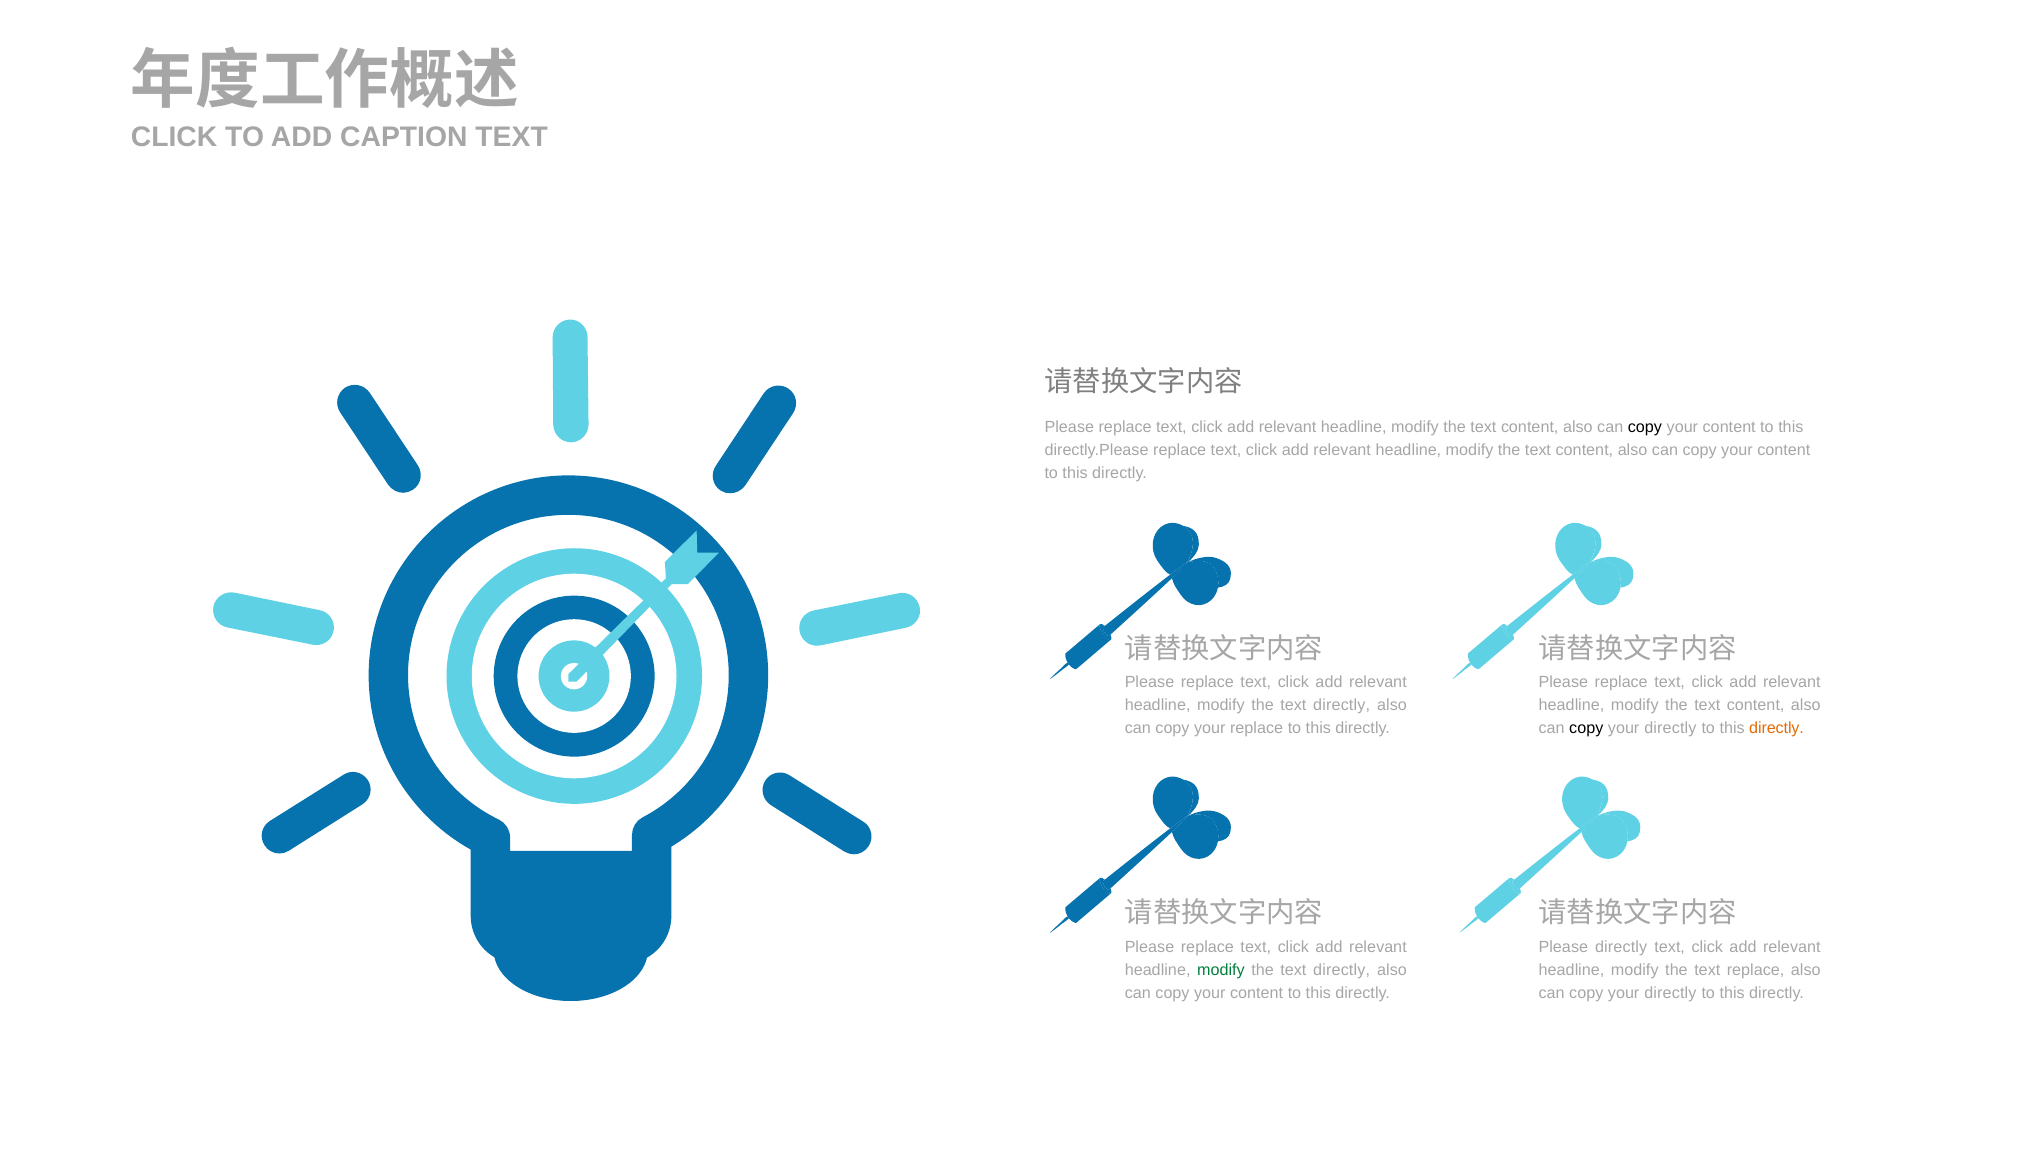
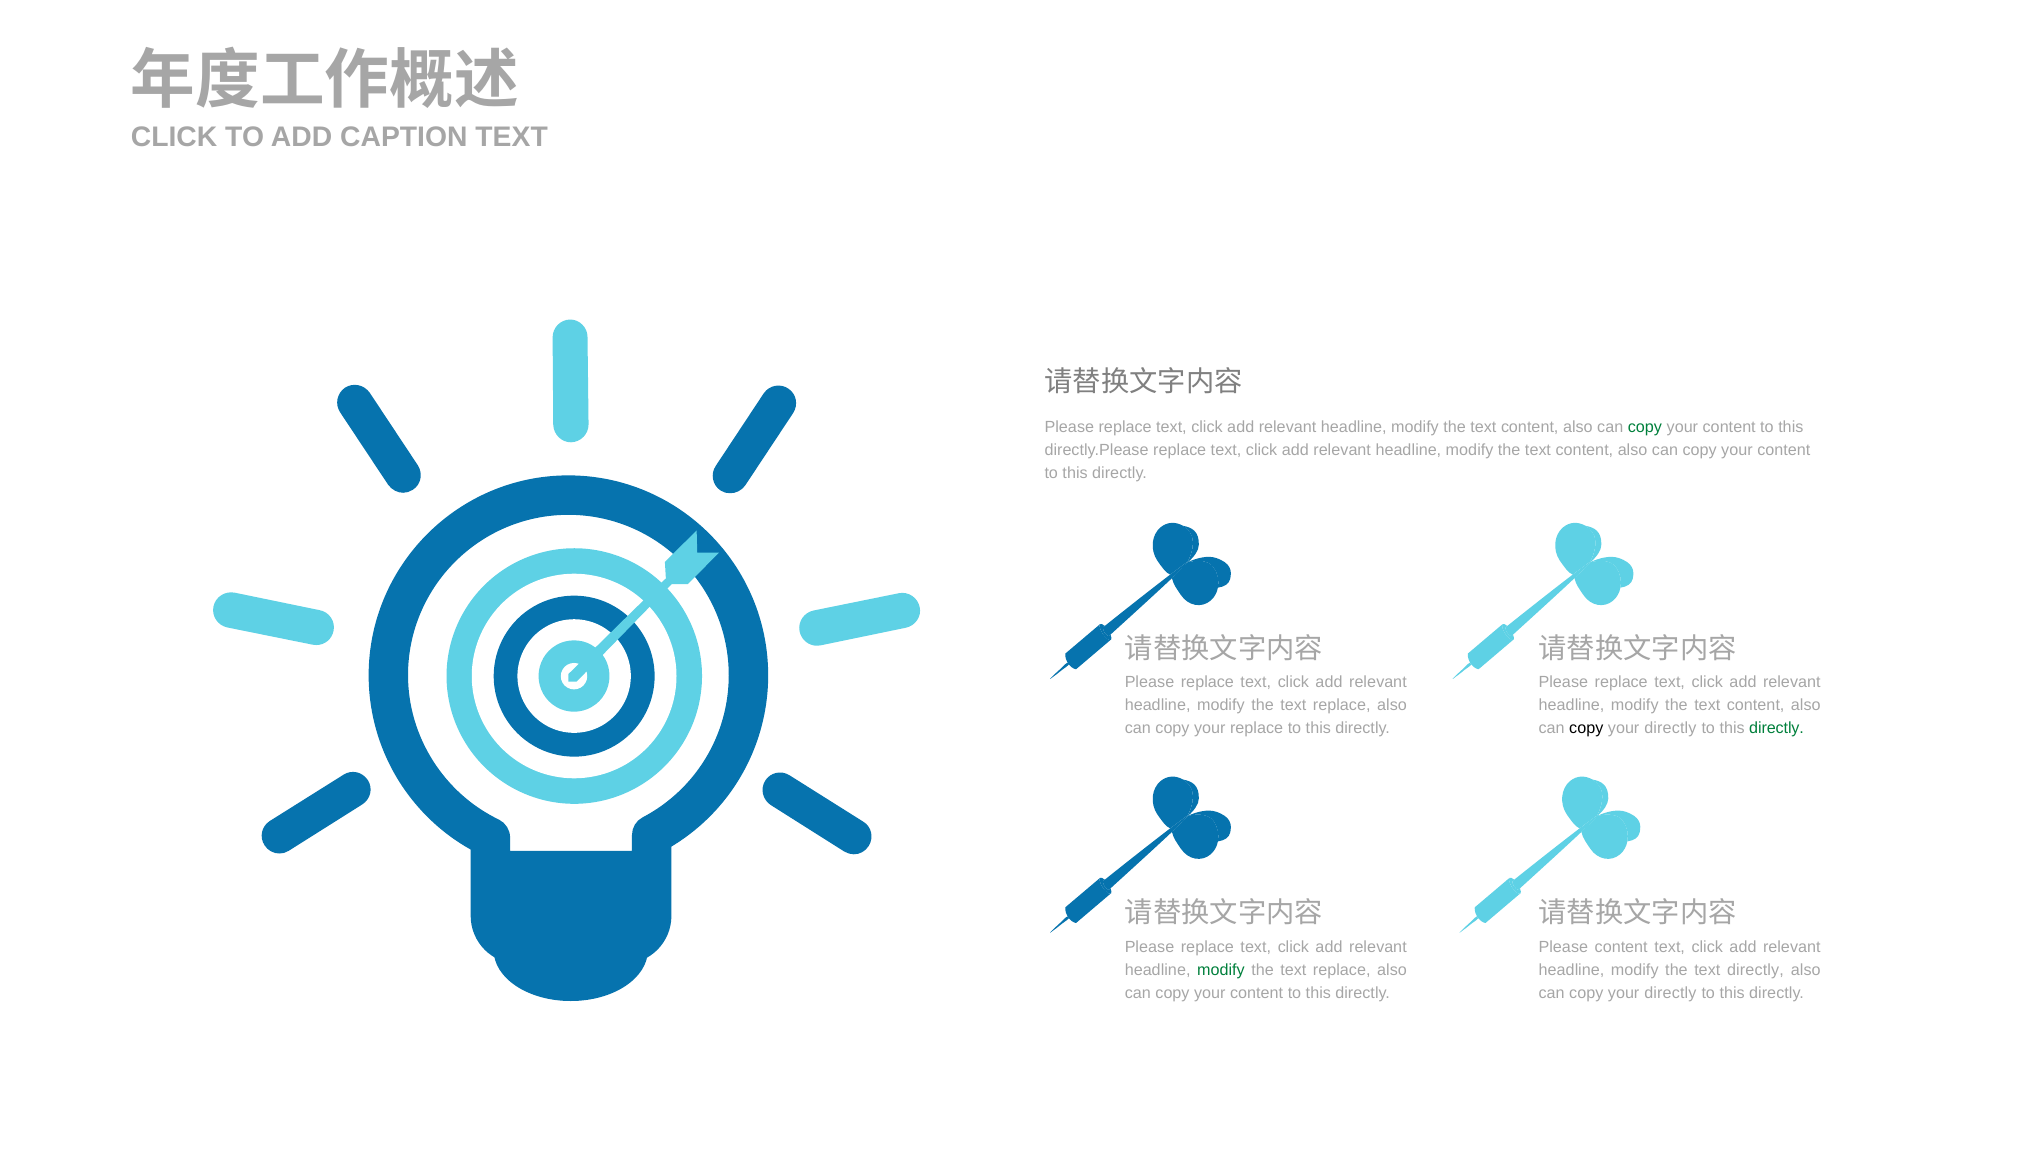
copy at (1645, 427) colour: black -> green
directly at (1342, 705): directly -> replace
directly at (1777, 728) colour: orange -> green
Please directly: directly -> content
directly at (1342, 970): directly -> replace
text replace: replace -> directly
